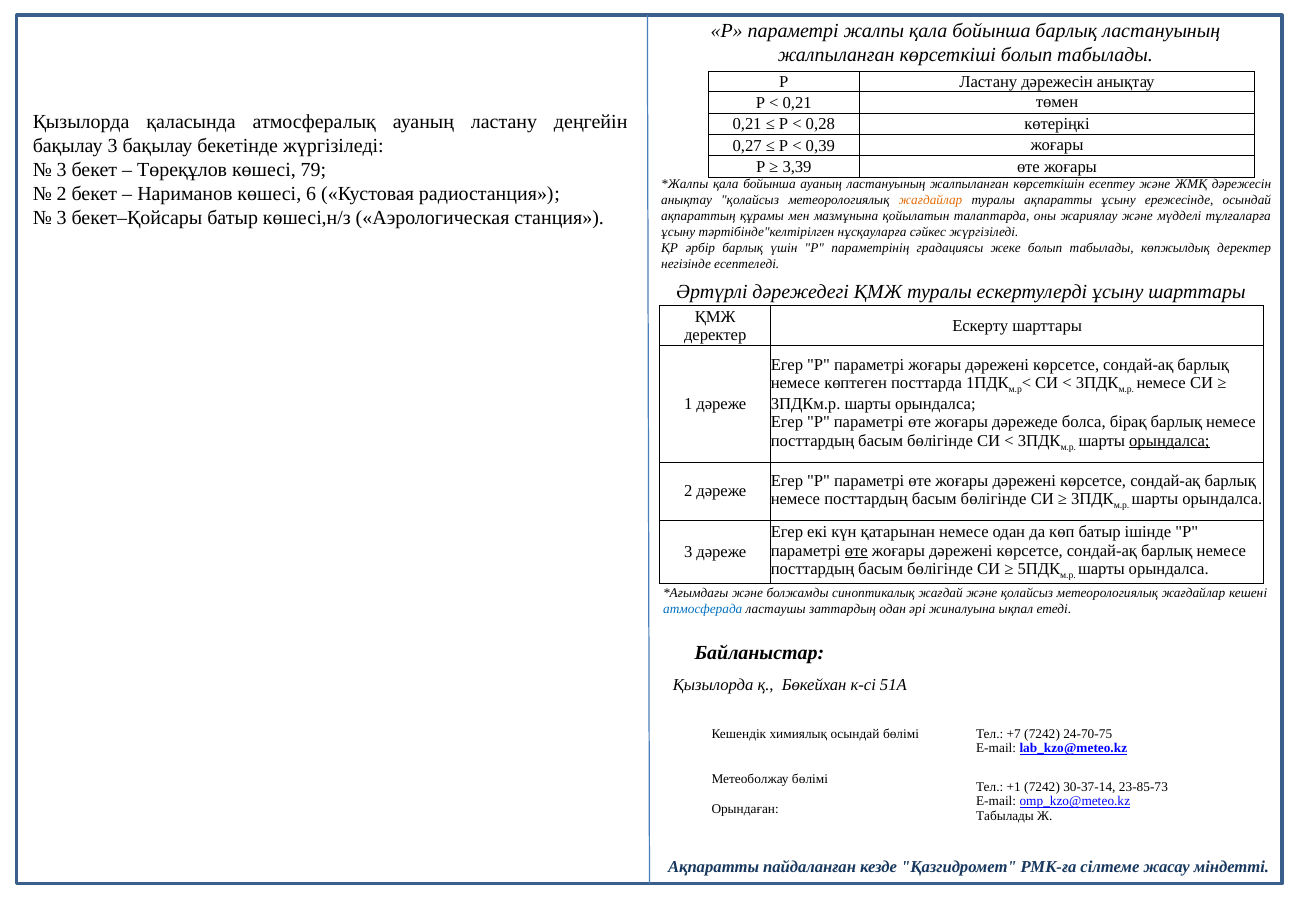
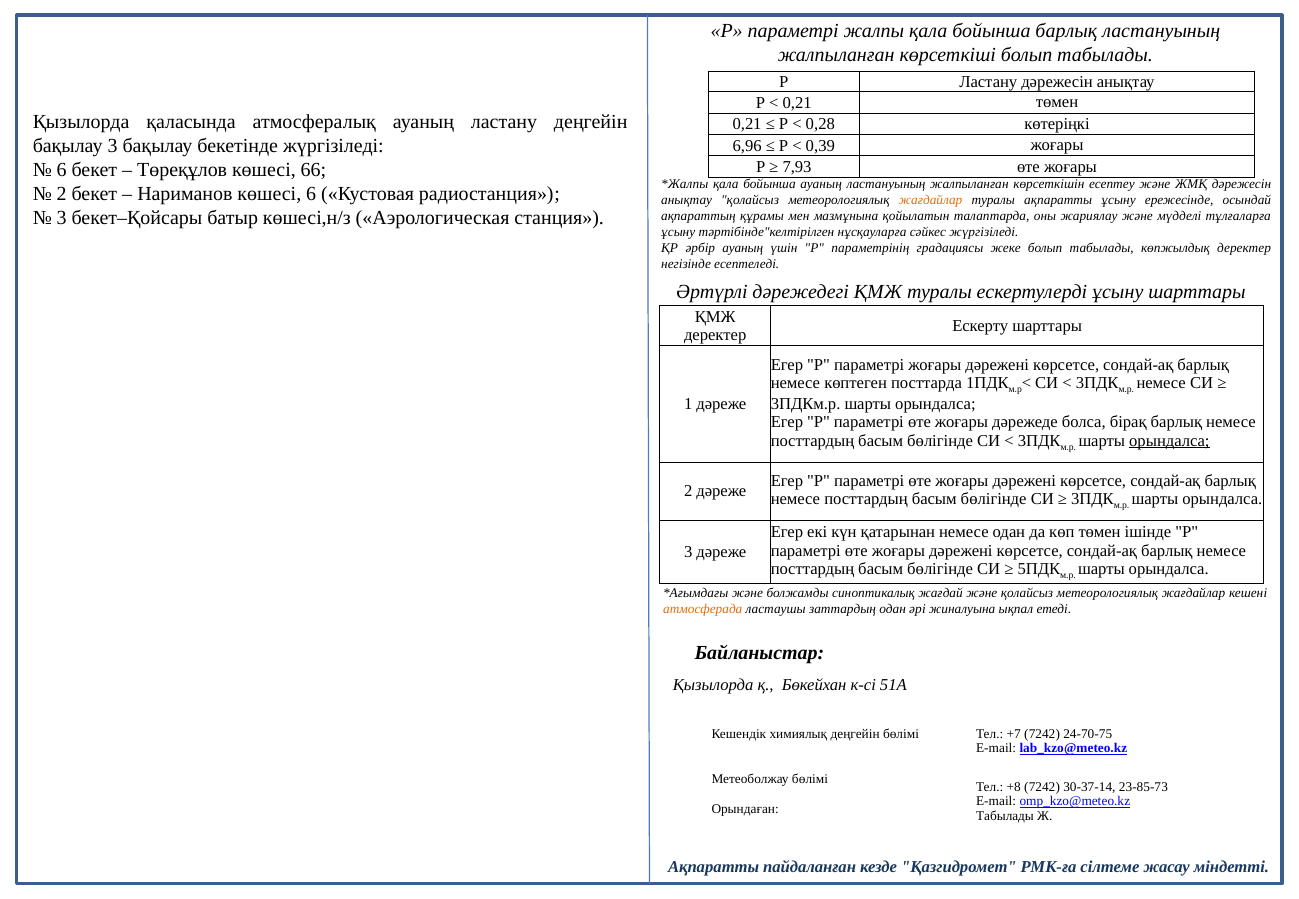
0,27: 0,27 -> 6,96
3,39: 3,39 -> 7,93
3 at (62, 170): 3 -> 6
79: 79 -> 66
әрбір барлық: барлық -> ауаның
көп батыр: батыр -> төмен
өте at (856, 551) underline: present -> none
атмосферада colour: blue -> orange
химиялық осындай: осындай -> деңгейін
+1: +1 -> +8
